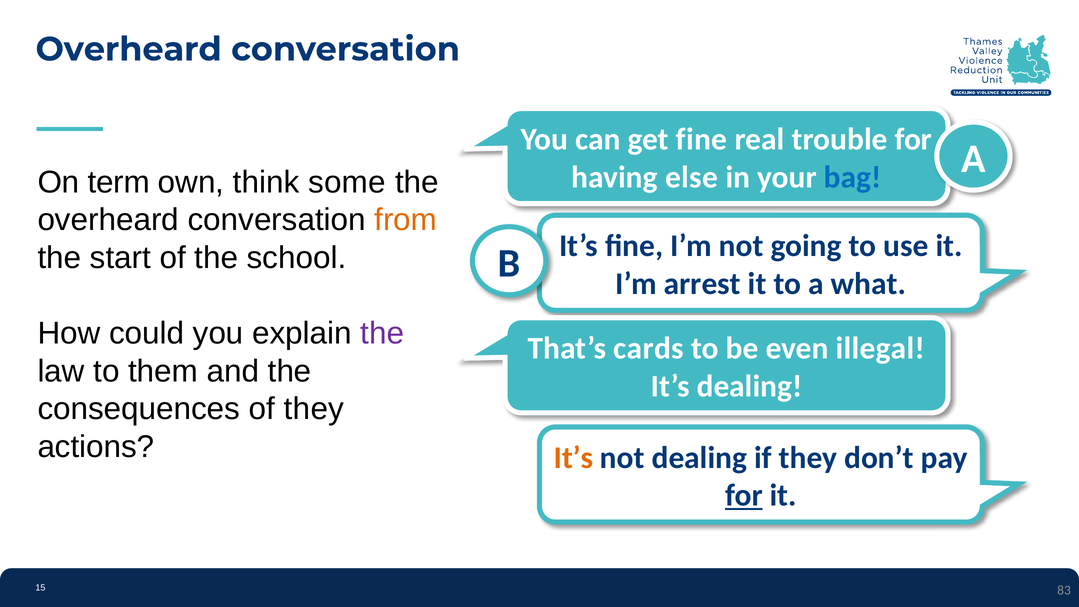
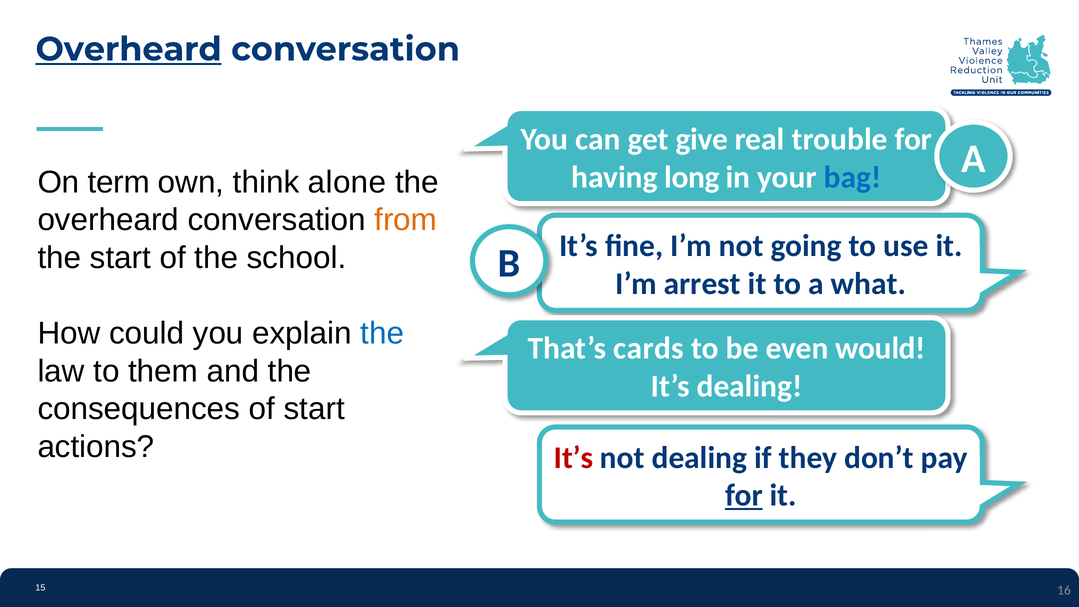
Overheard at (129, 49) underline: none -> present
get fine: fine -> give
else: else -> long
some: some -> alone
the at (382, 333) colour: purple -> blue
illegal: illegal -> would
of they: they -> start
It’s at (574, 458) colour: orange -> red
83: 83 -> 16
